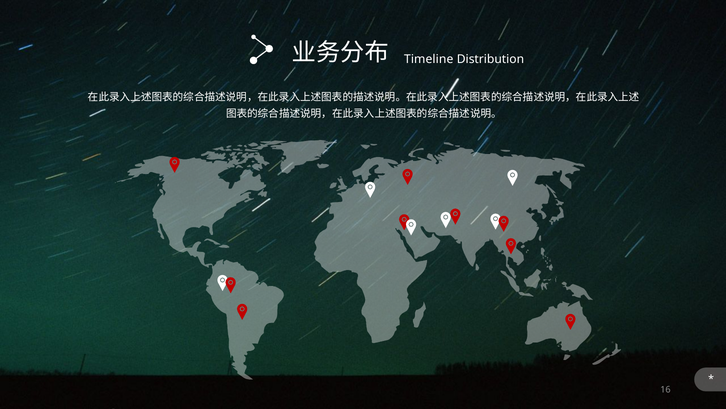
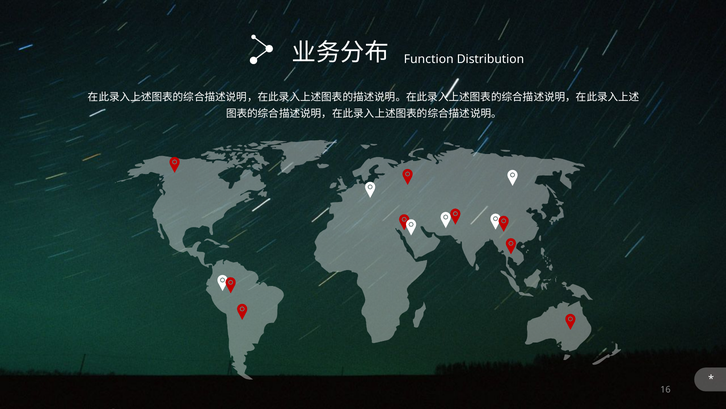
Timeline: Timeline -> Function
